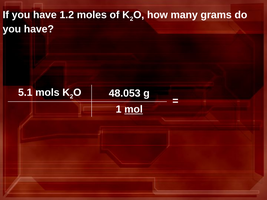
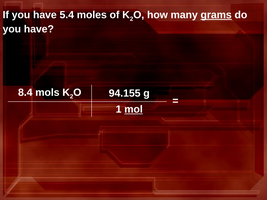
1.2: 1.2 -> 5.4
grams underline: none -> present
5.1: 5.1 -> 8.4
48.053: 48.053 -> 94.155
